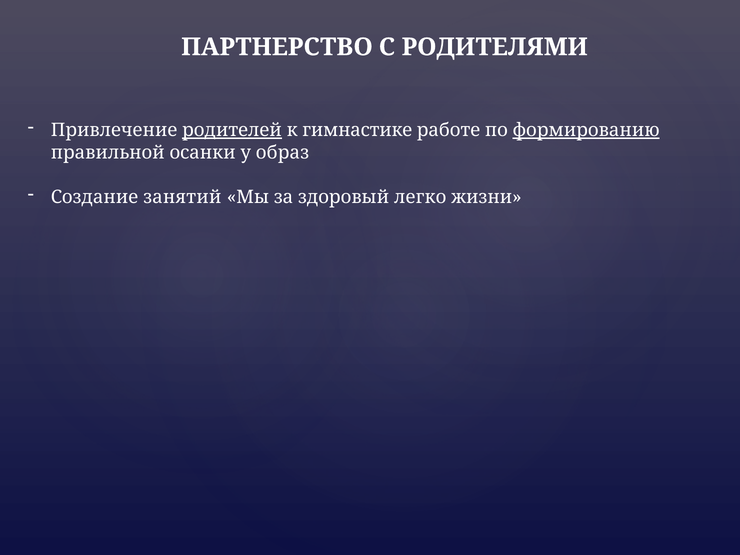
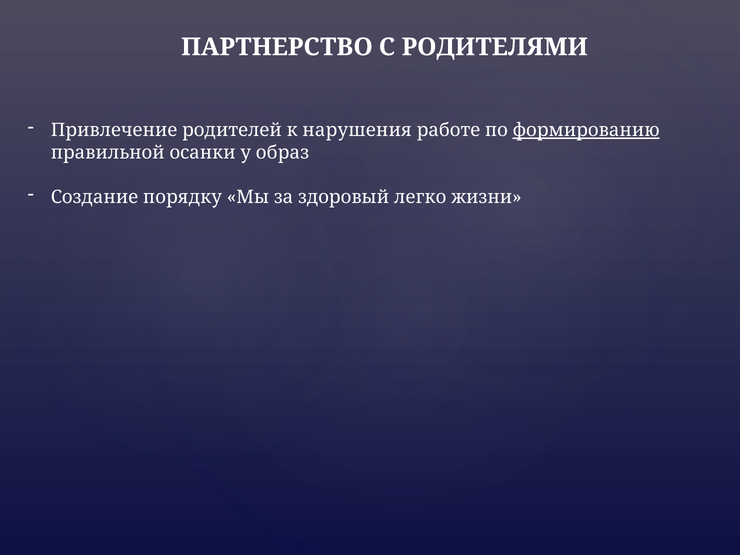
родителей underline: present -> none
гимнастике: гимнастике -> нарушения
занятий: занятий -> порядку
